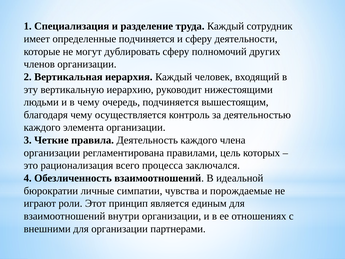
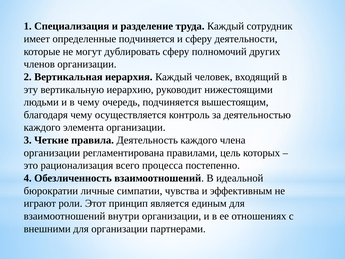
заключался: заключался -> постепенно
порождаемые: порождаемые -> эффективным
